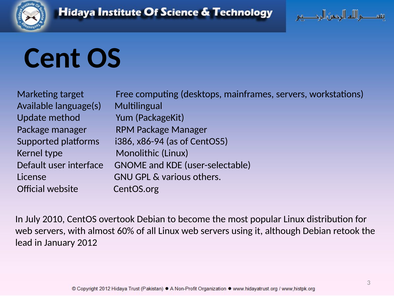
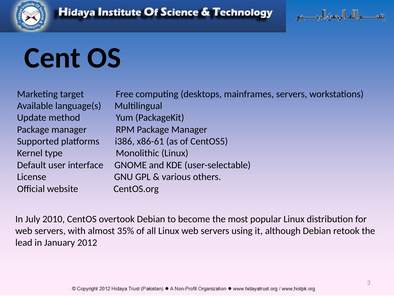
x86-94: x86-94 -> x86-61
60%: 60% -> 35%
